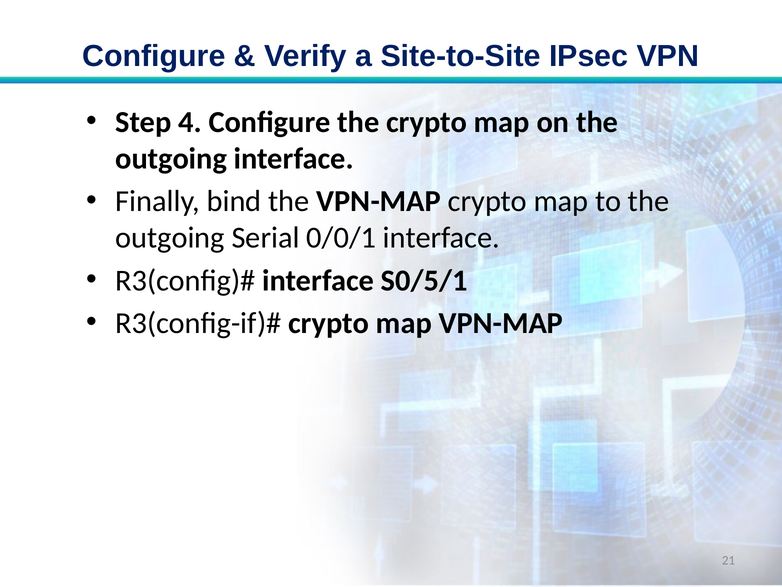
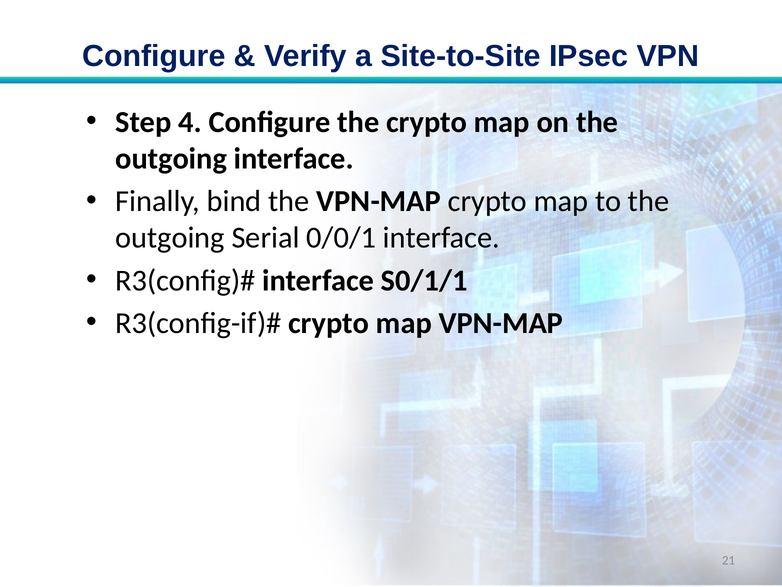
S0/5/1: S0/5/1 -> S0/1/1
